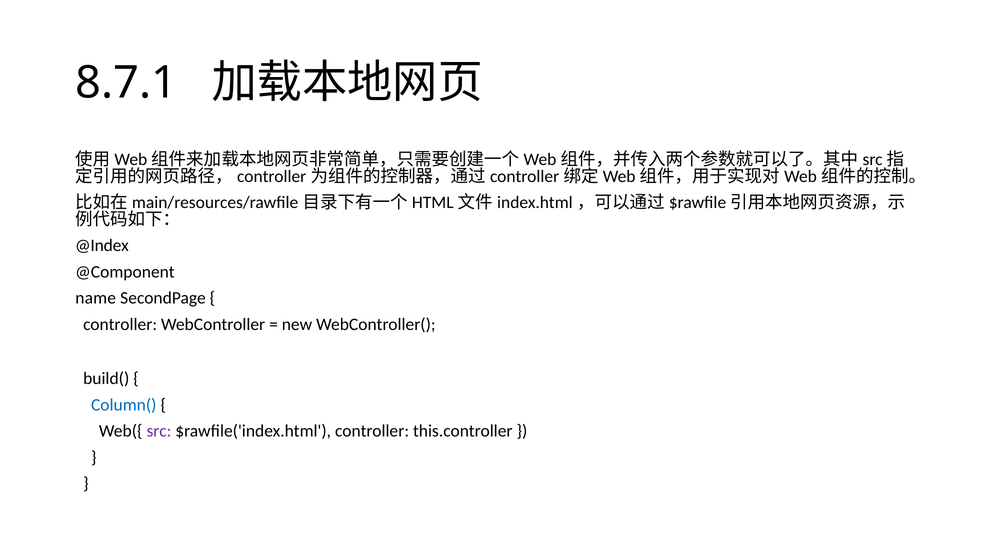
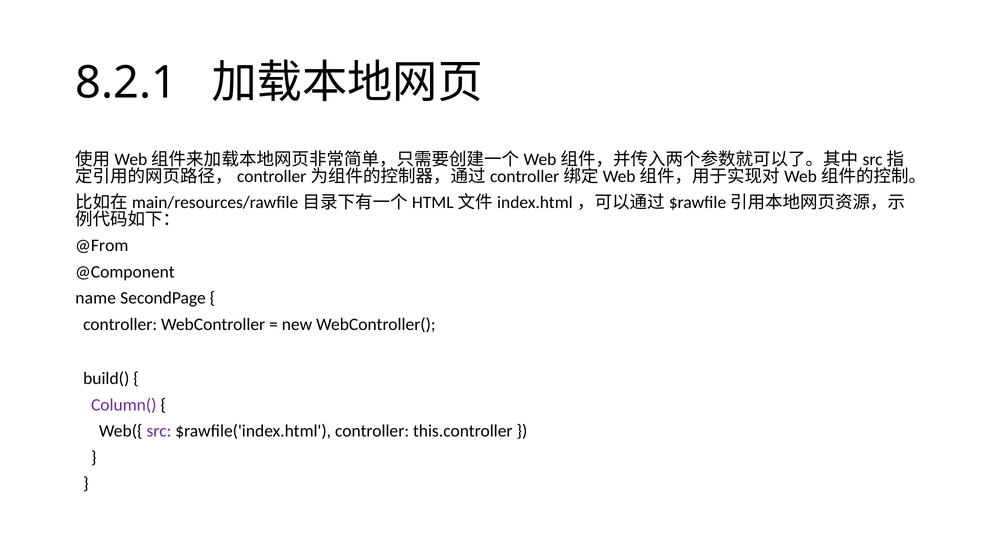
8.7.1: 8.7.1 -> 8.2.1
@Index: @Index -> @From
Column( colour: blue -> purple
